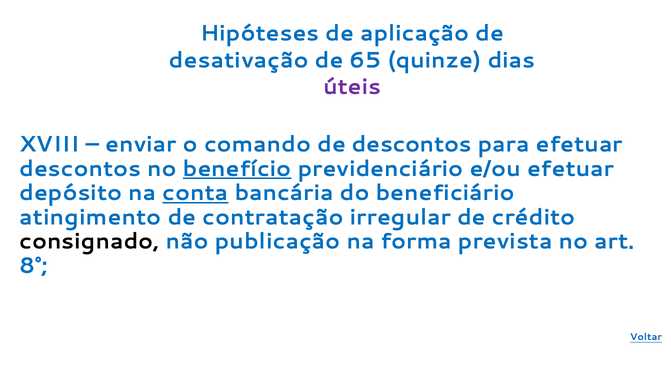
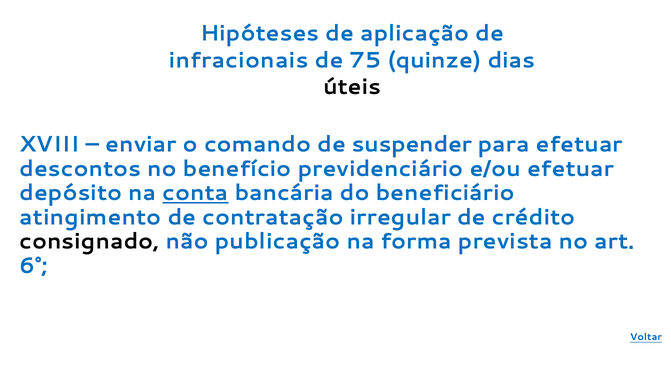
desativação: desativação -> infracionais
65: 65 -> 75
úteis colour: purple -> black
de descontos: descontos -> suspender
benefício underline: present -> none
8°: 8° -> 6°
